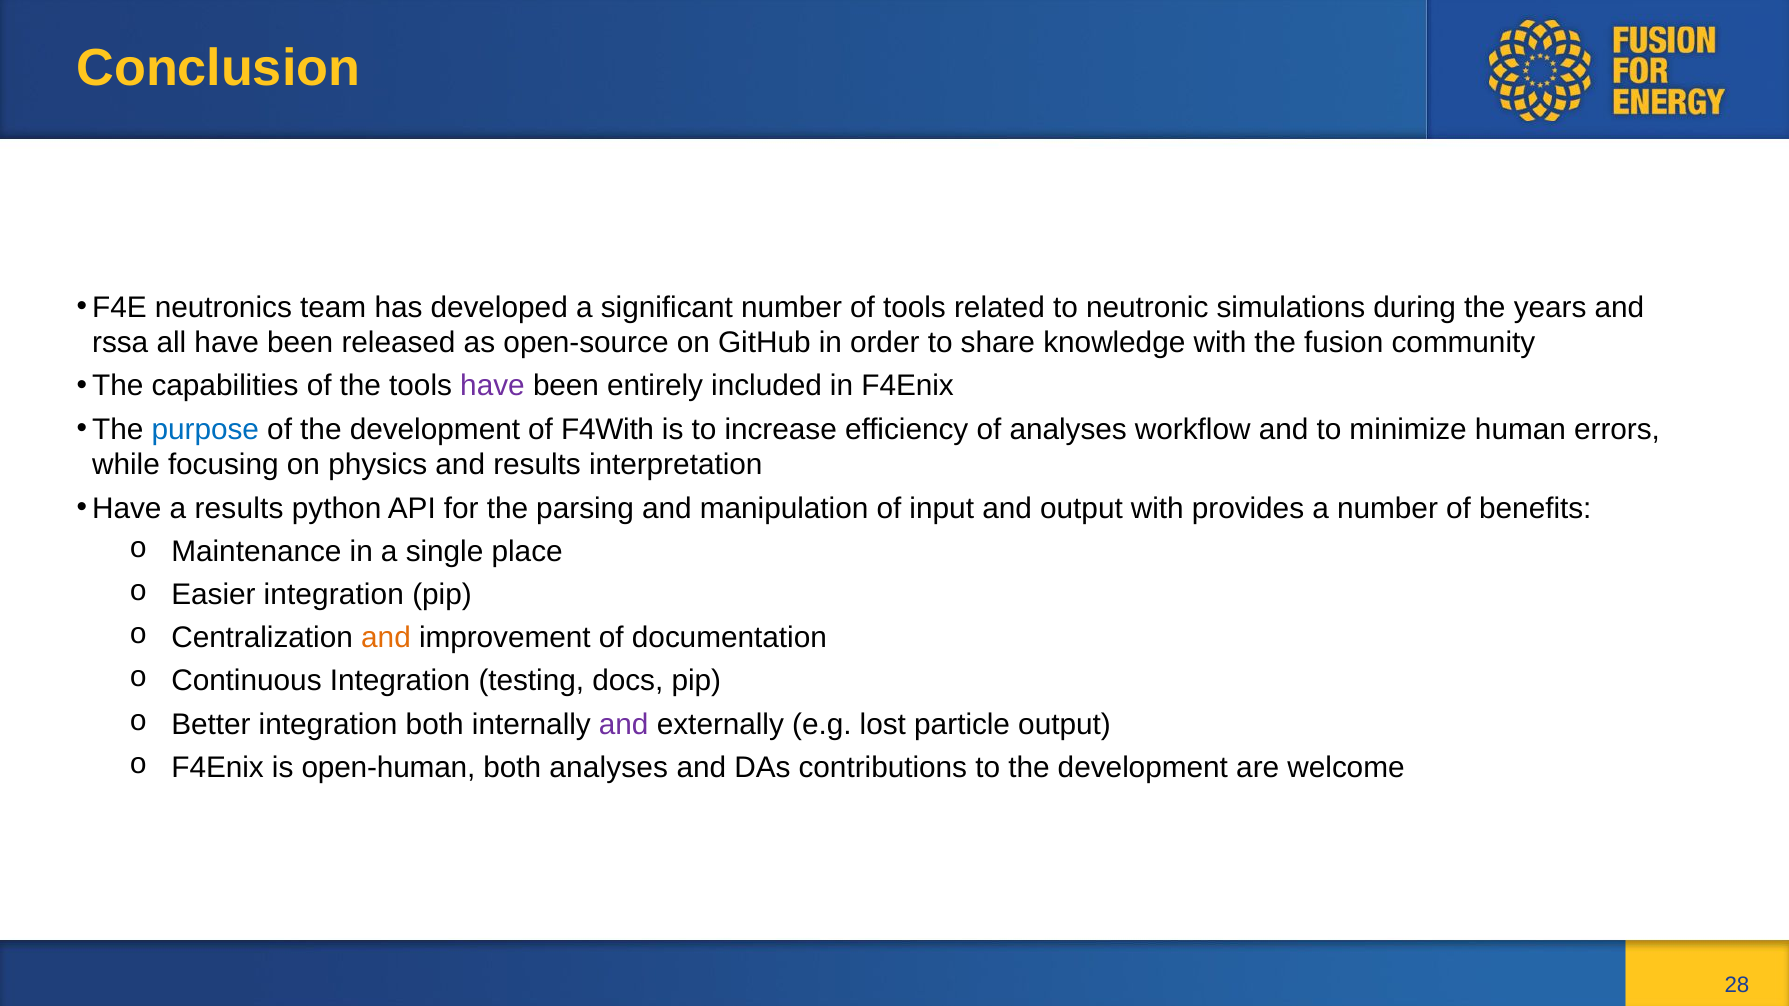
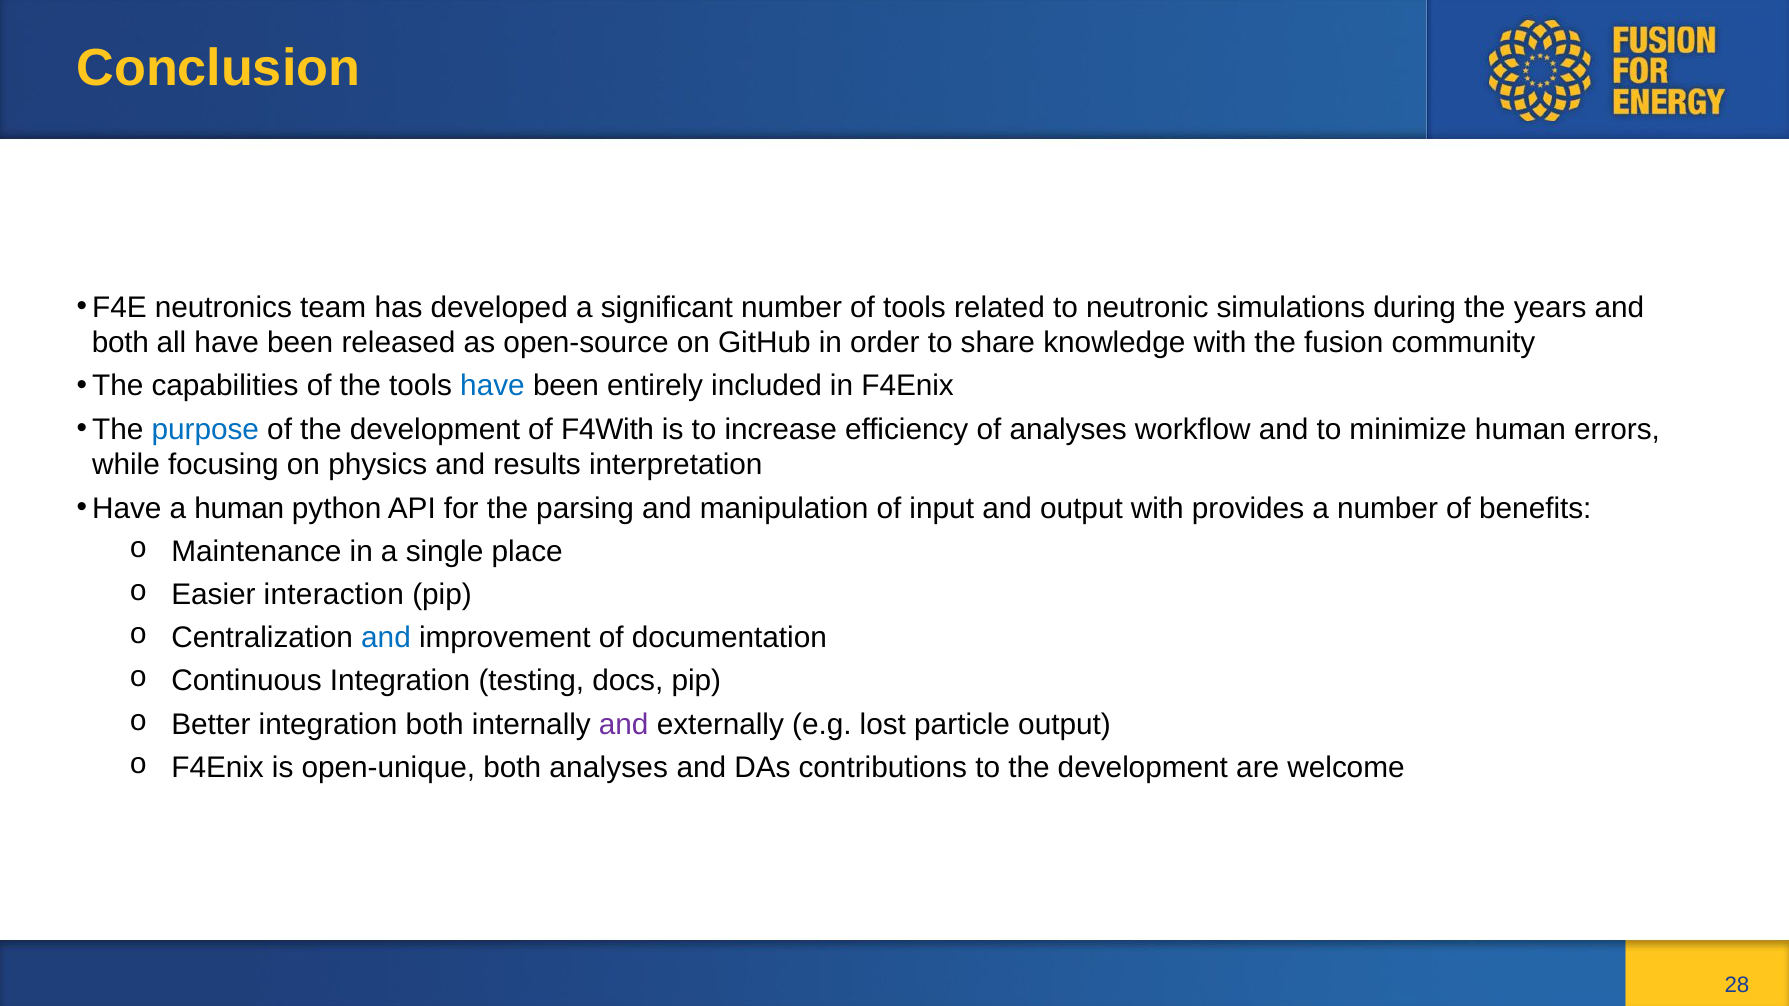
rssa at (120, 343): rssa -> both
have at (492, 386) colour: purple -> blue
a results: results -> human
Easier integration: integration -> interaction
and at (386, 638) colour: orange -> blue
open-human: open-human -> open-unique
